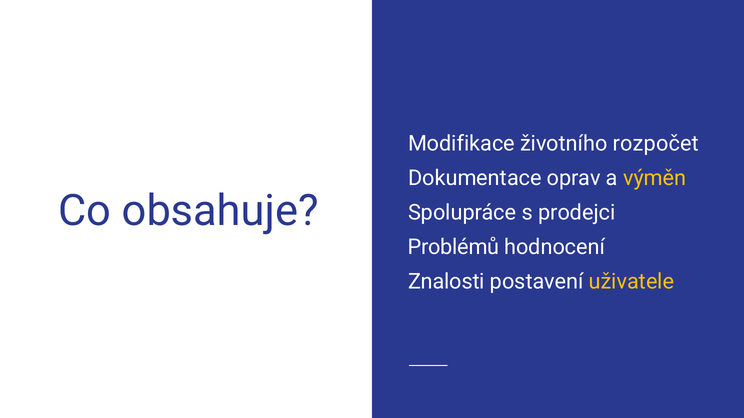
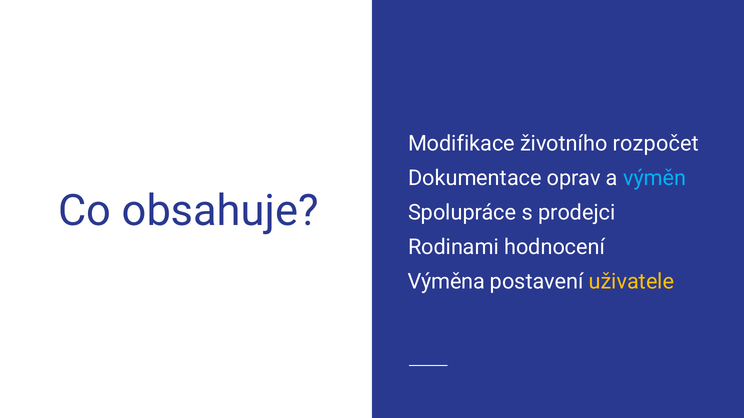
výměn colour: yellow -> light blue
Problémů: Problémů -> Rodinami
Znalosti: Znalosti -> Výměna
